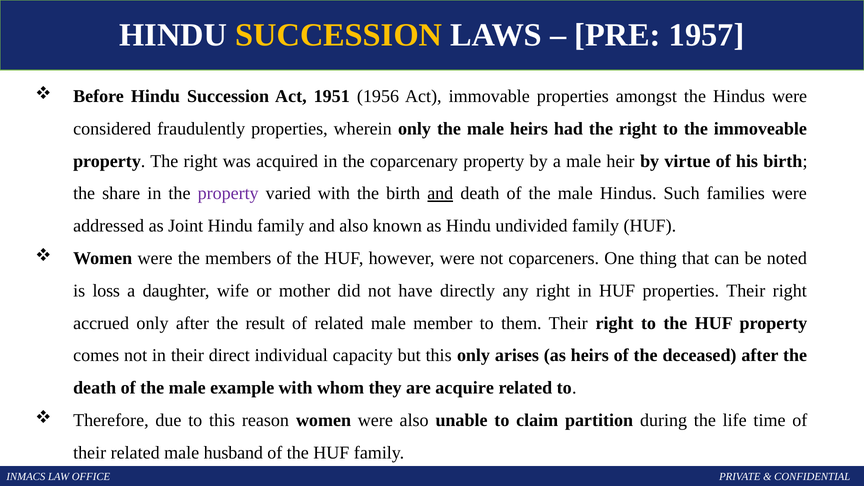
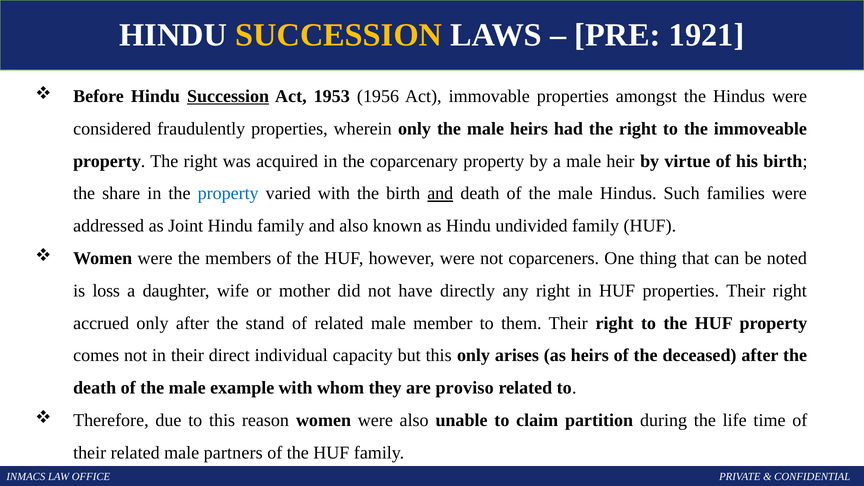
1957: 1957 -> 1921
Succession at (228, 96) underline: none -> present
1951: 1951 -> 1953
property at (228, 193) colour: purple -> blue
result: result -> stand
acquire: acquire -> proviso
husband: husband -> partners
